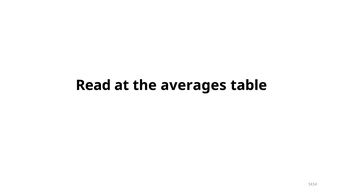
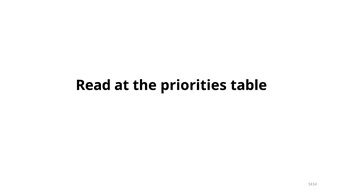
averages: averages -> priorities
